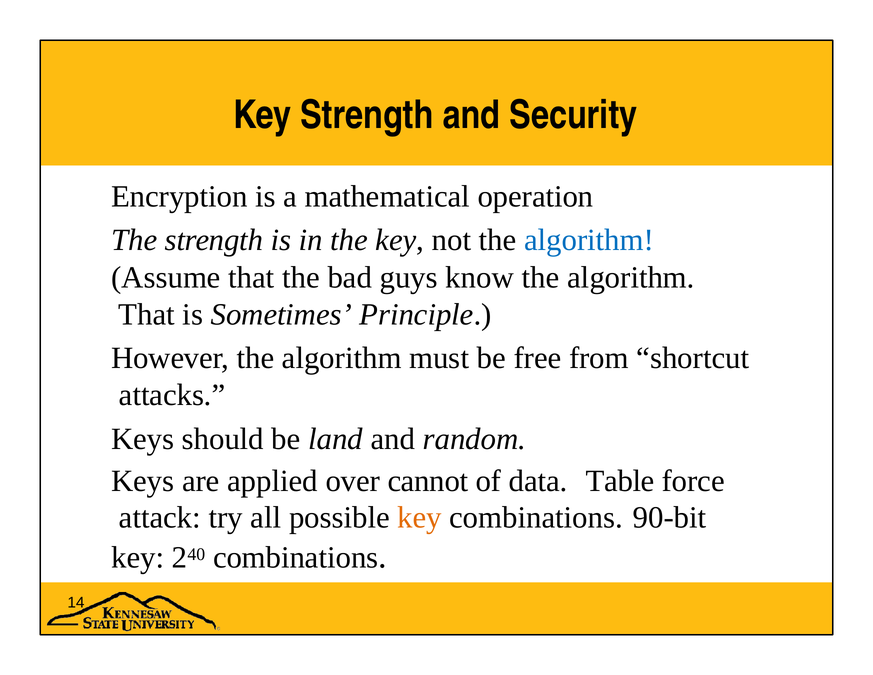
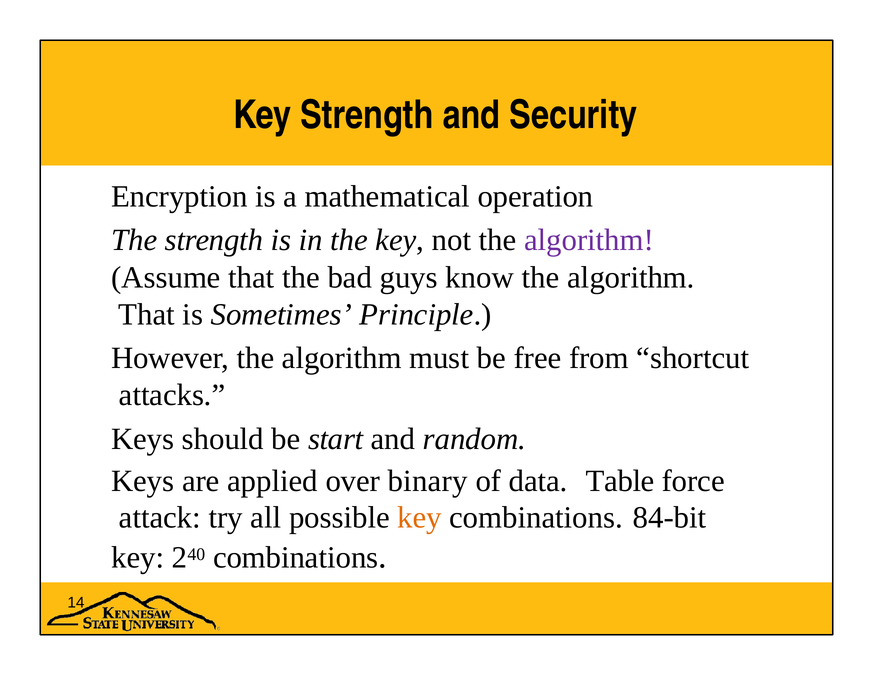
algorithm at (589, 240) colour: blue -> purple
land: land -> start
cannot: cannot -> binary
90-bit: 90-bit -> 84-bit
